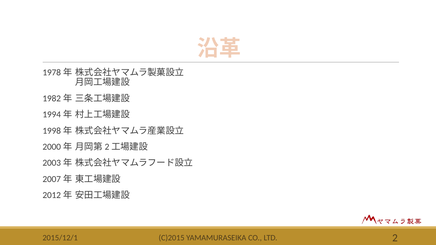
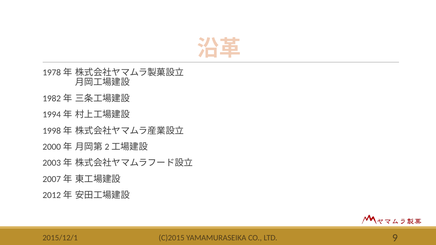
2: 2 -> 9
